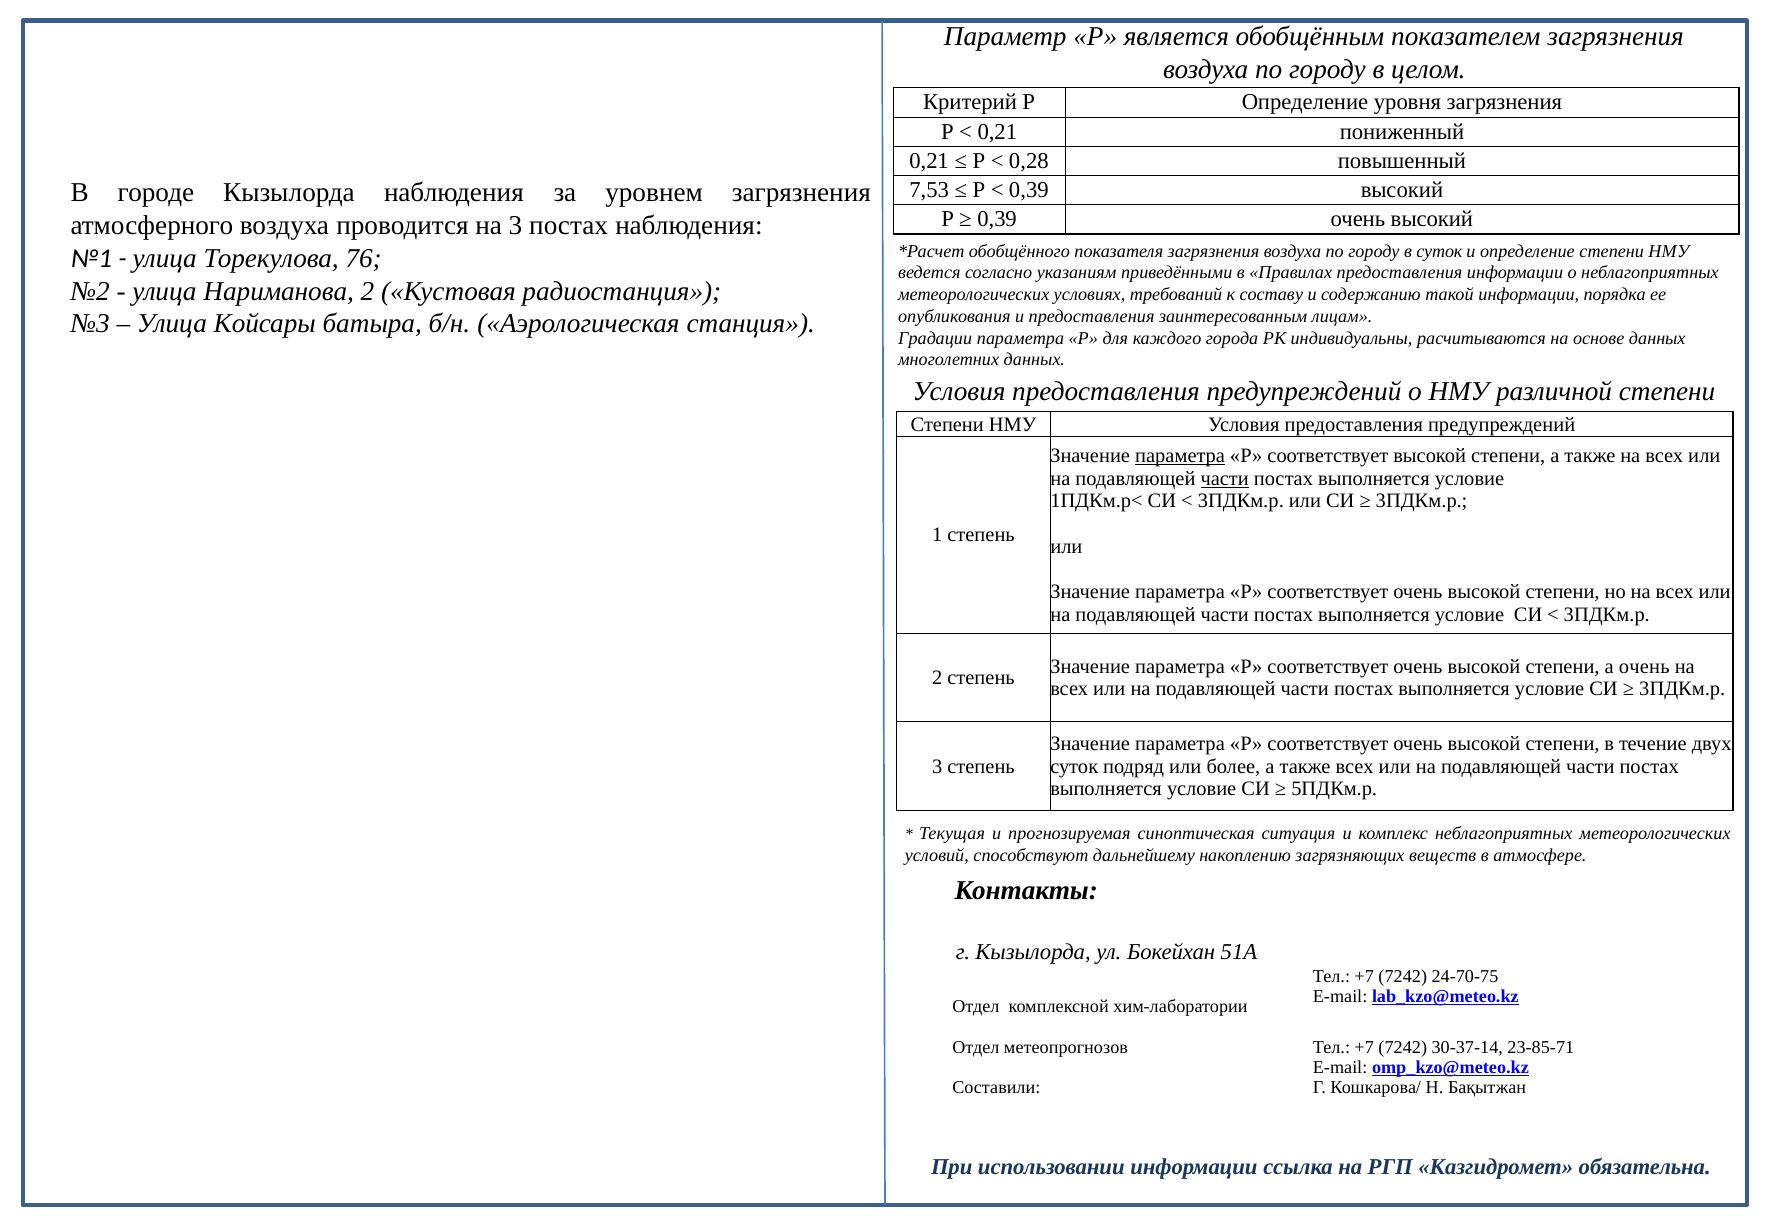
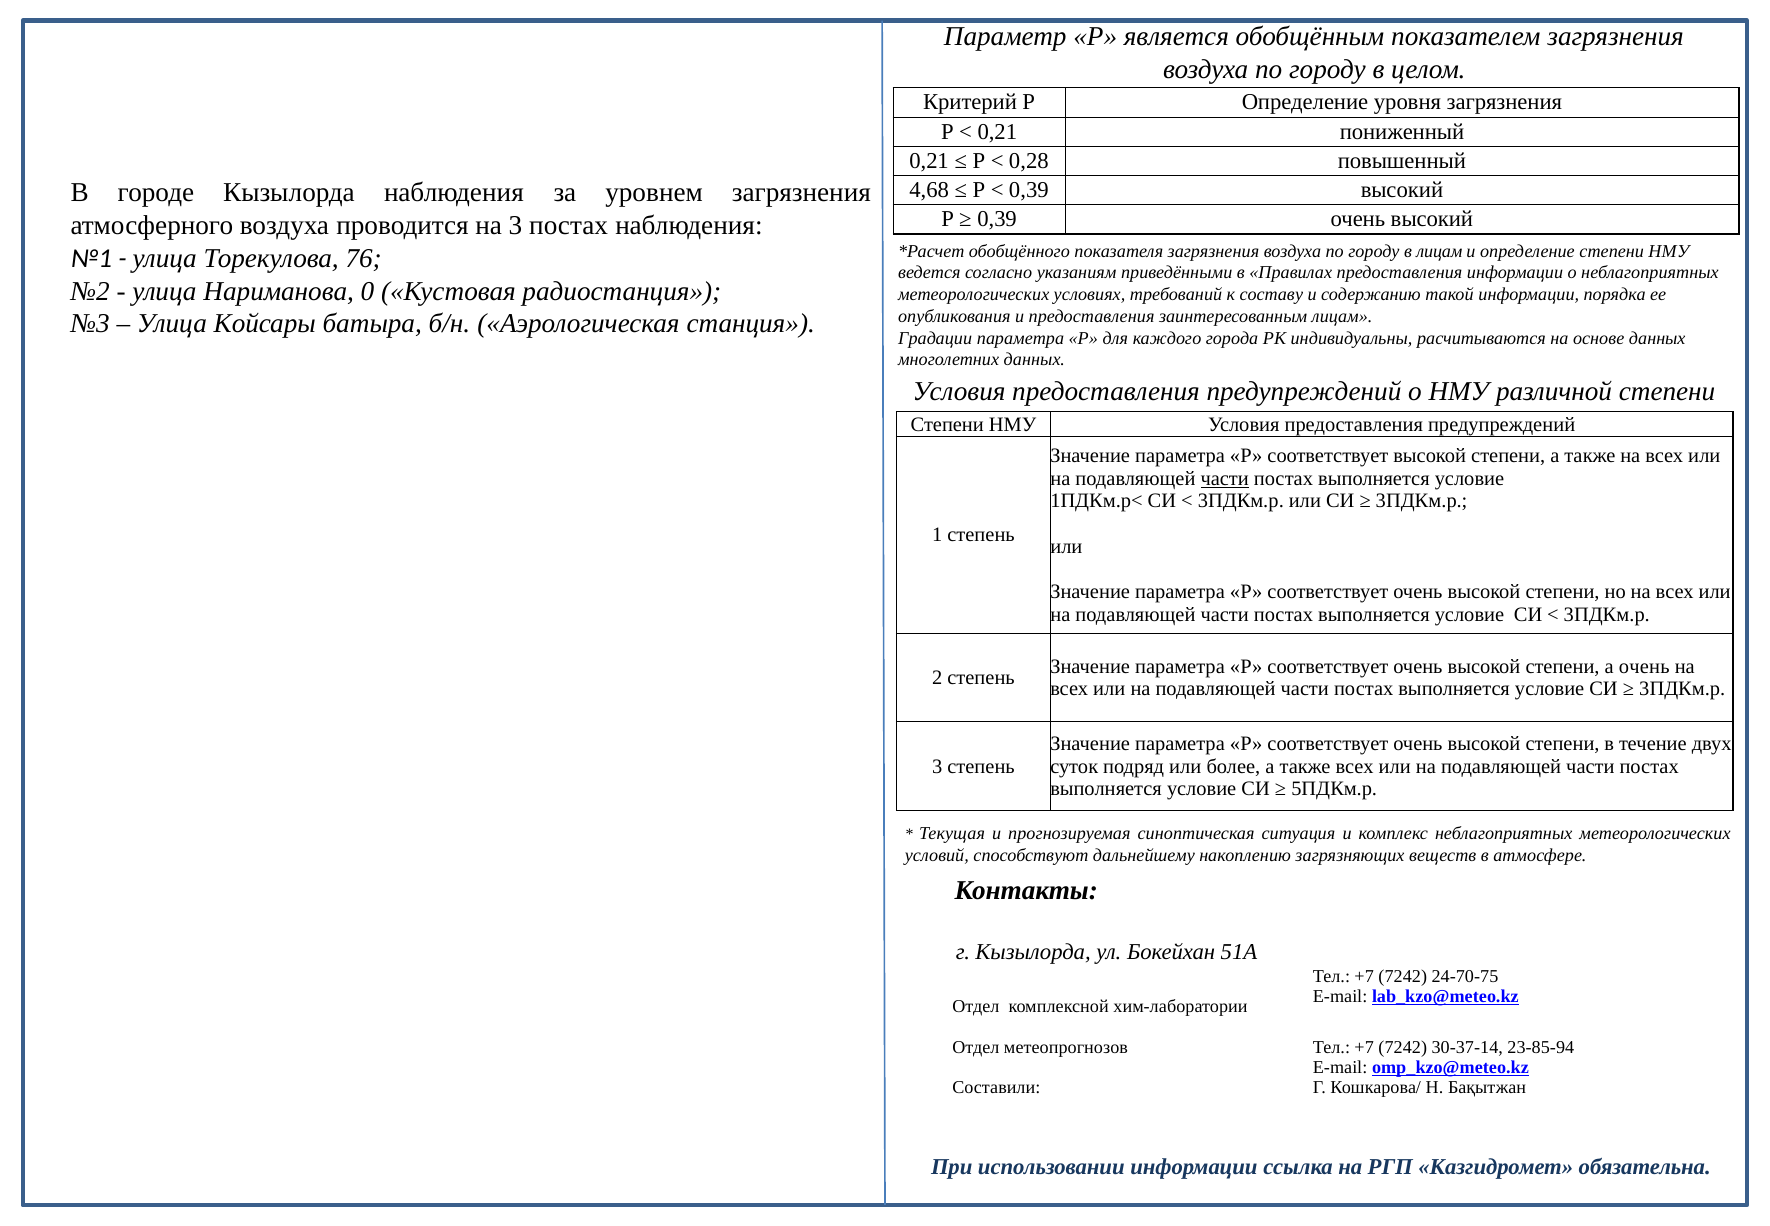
7,53: 7,53 -> 4,68
в суток: суток -> лицам
Нариманова 2: 2 -> 0
параметра at (1180, 456) underline: present -> none
23-85-71: 23-85-71 -> 23-85-94
